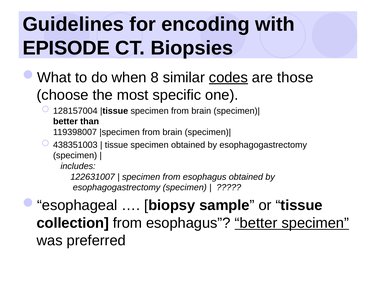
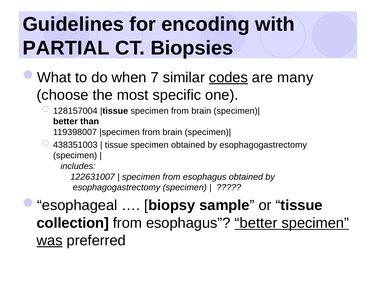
EPISODE: EPISODE -> PARTIAL
8: 8 -> 7
those: those -> many
was underline: none -> present
